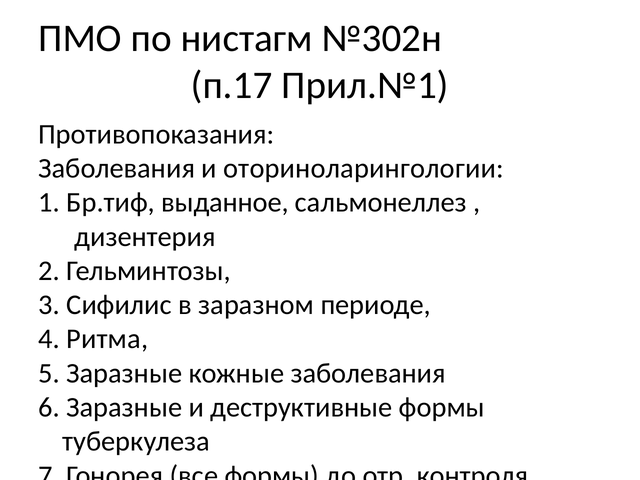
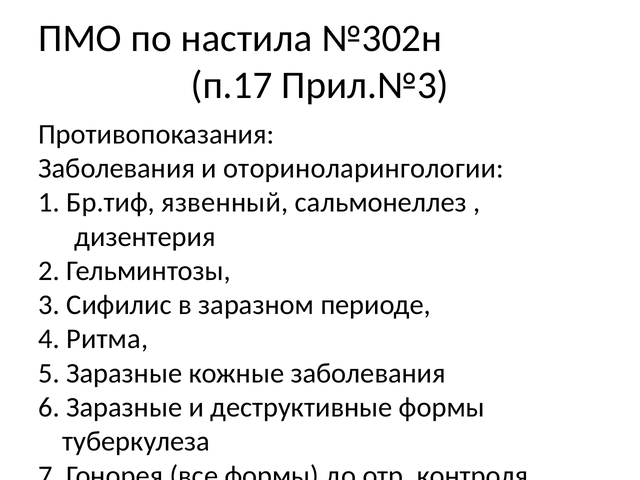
нистагм: нистагм -> настила
Прил.№1: Прил.№1 -> Прил.№3
выданное: выданное -> язвенный
